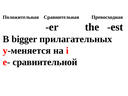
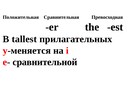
bigger: bigger -> tallest
